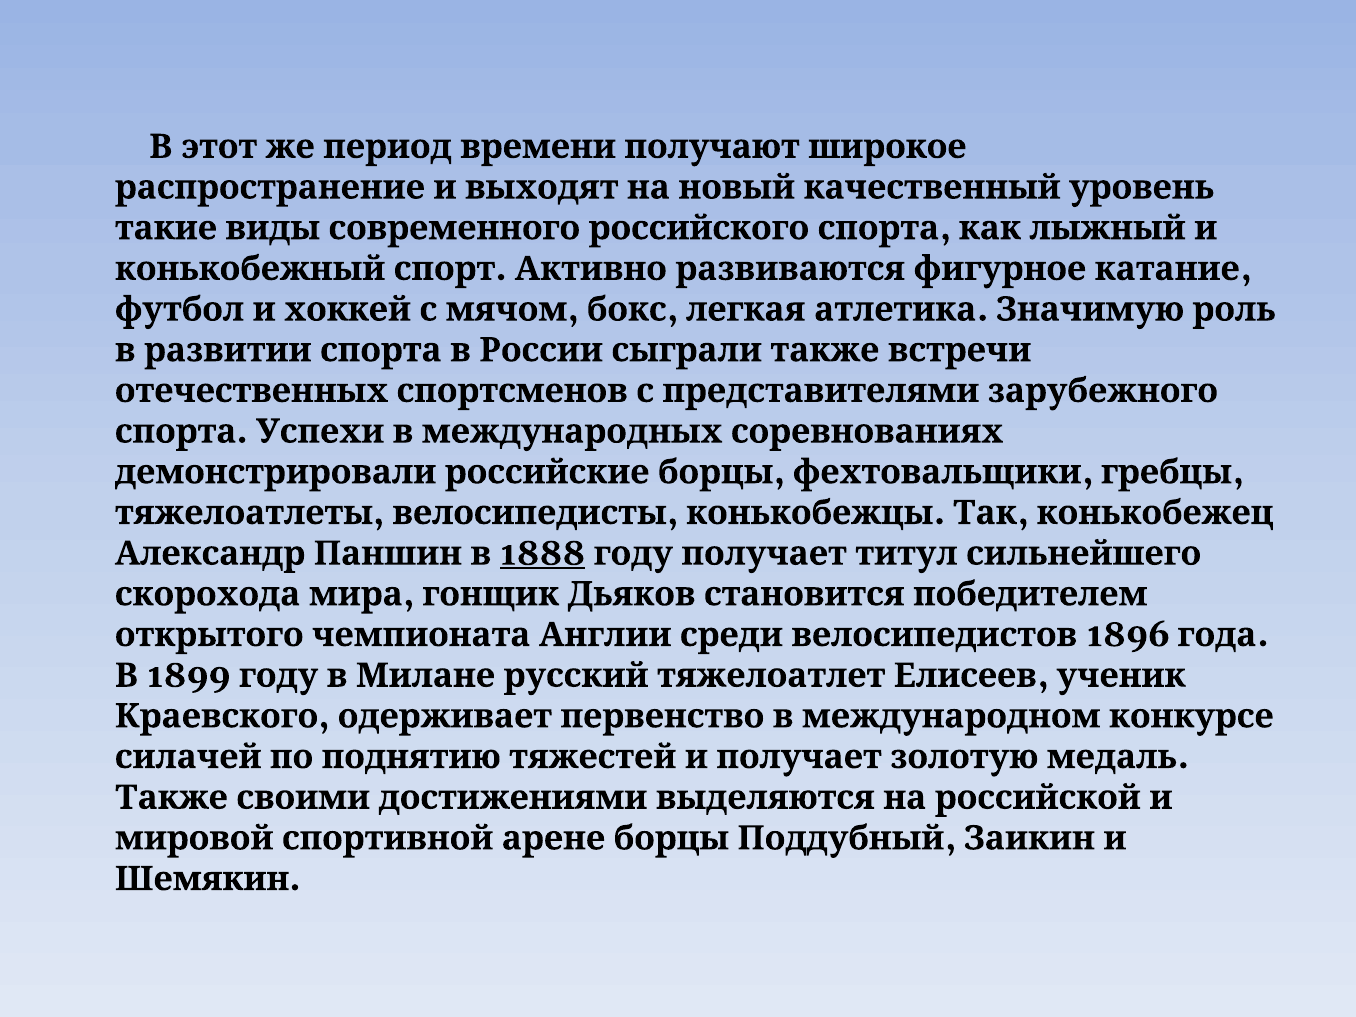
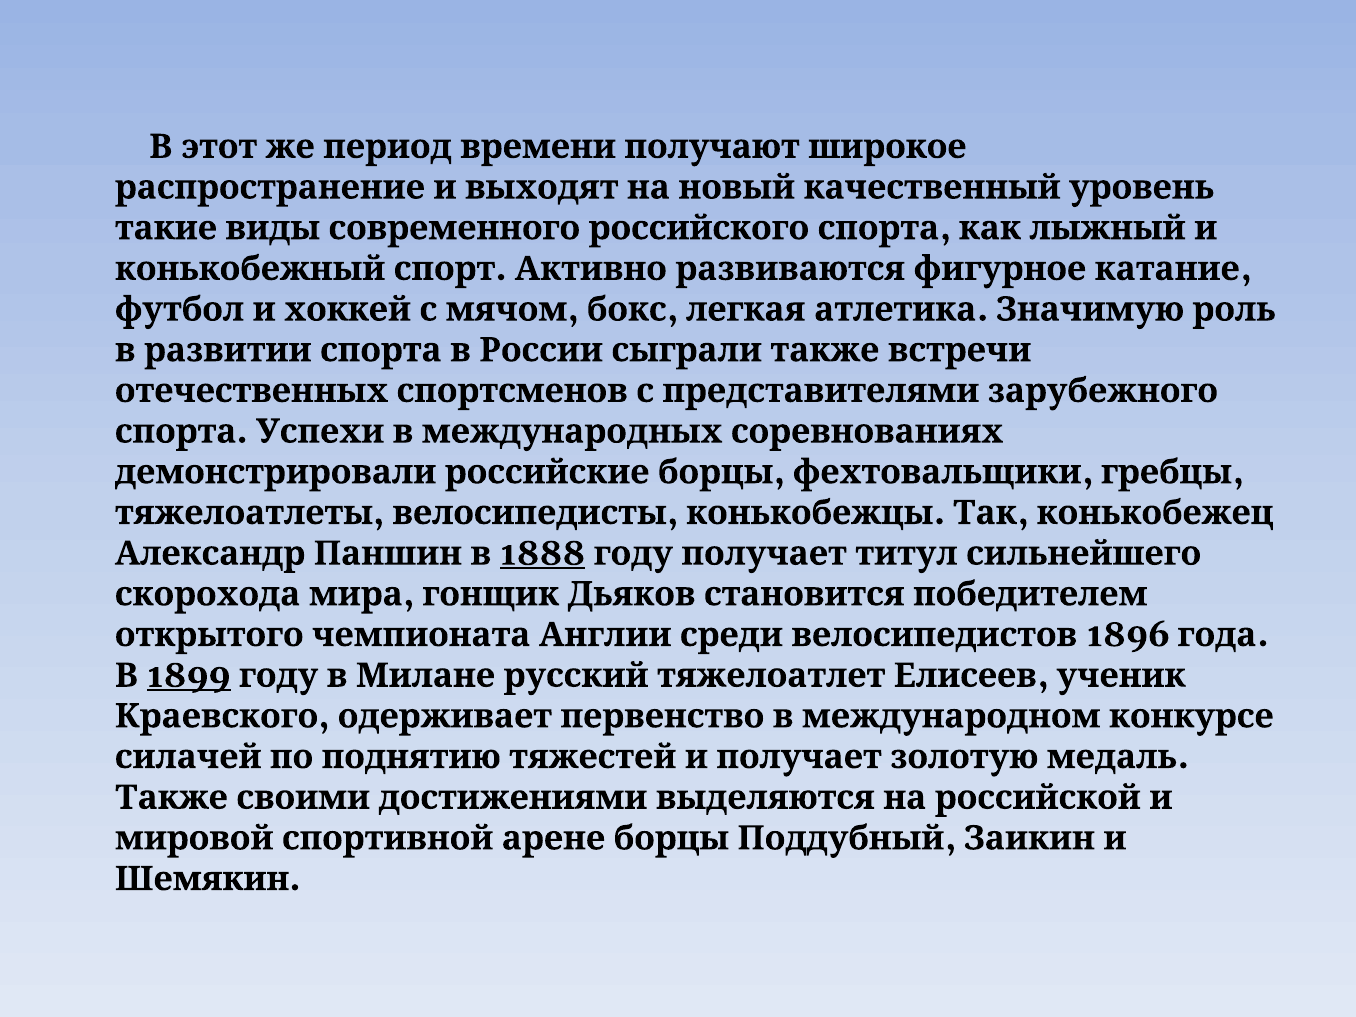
1899 underline: none -> present
